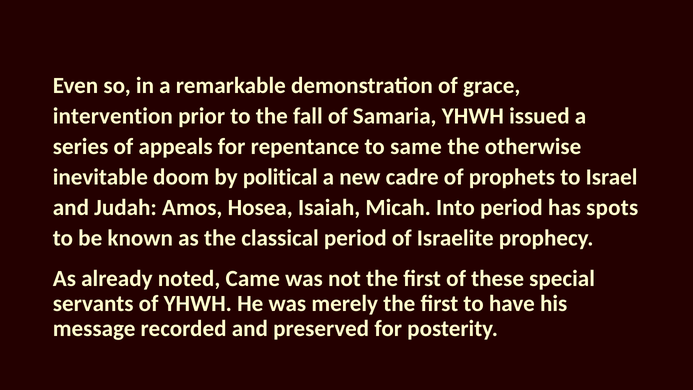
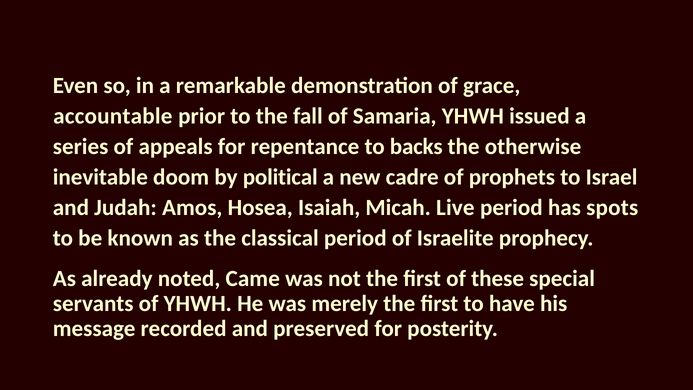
intervention: intervention -> accountable
same: same -> backs
Into: Into -> Live
